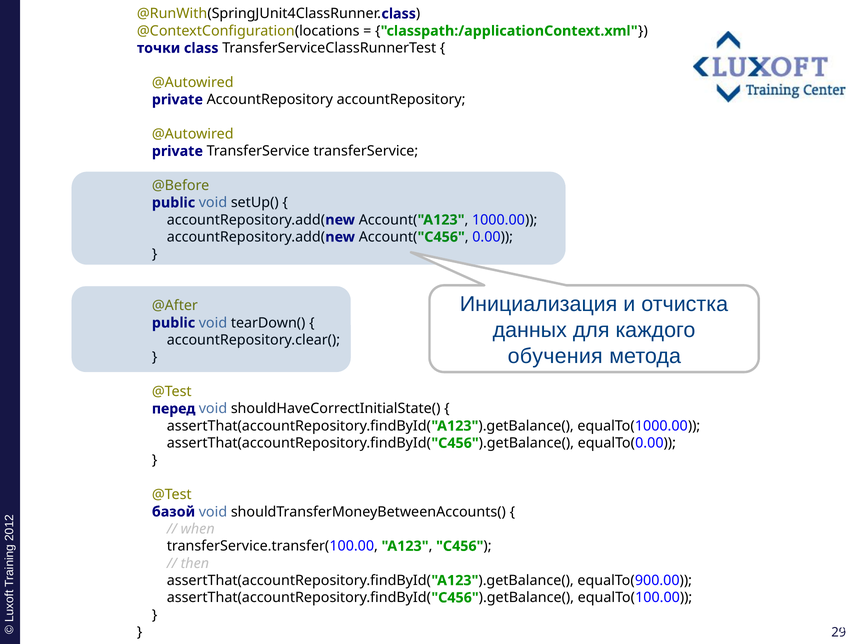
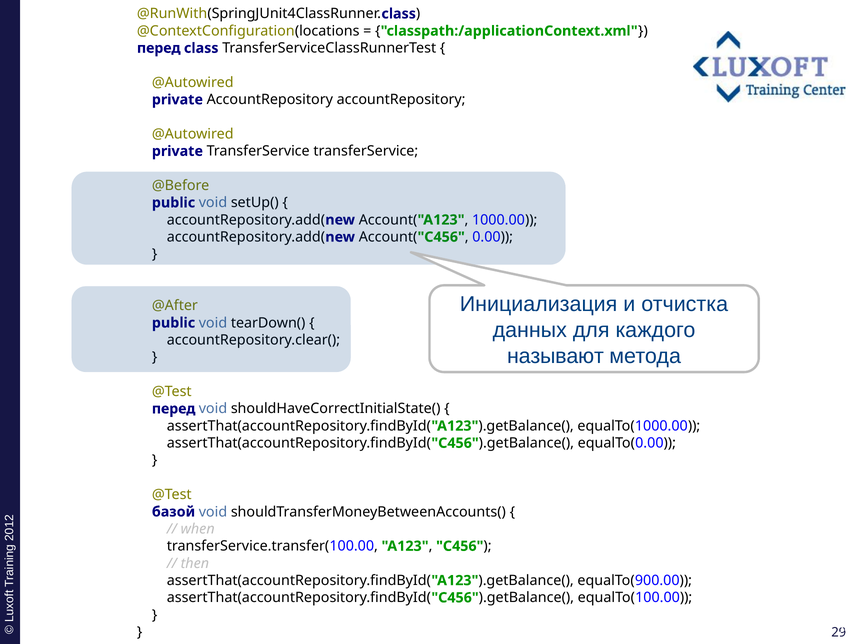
точки at (159, 48): точки -> перед
обучения: обучения -> называют
